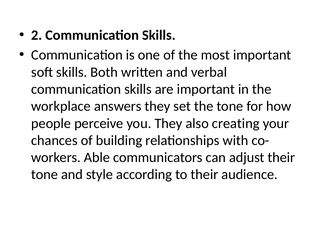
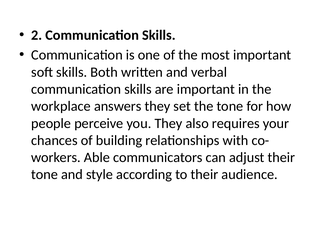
creating: creating -> requires
